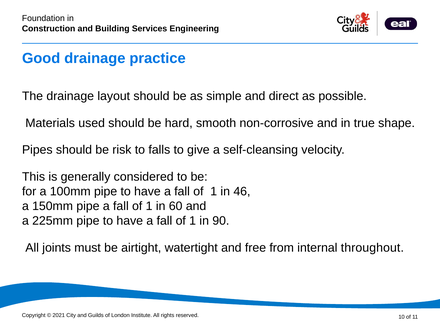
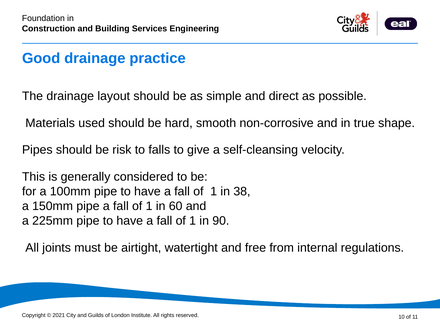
46: 46 -> 38
throughout: throughout -> regulations
